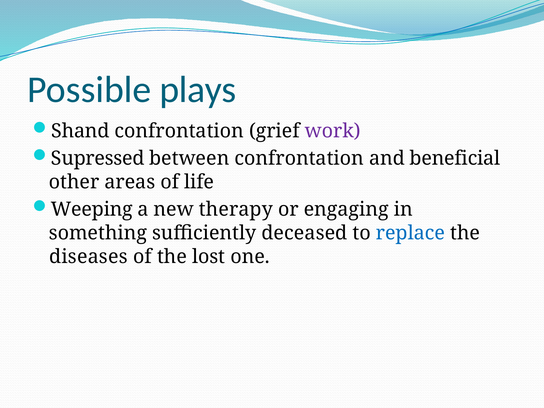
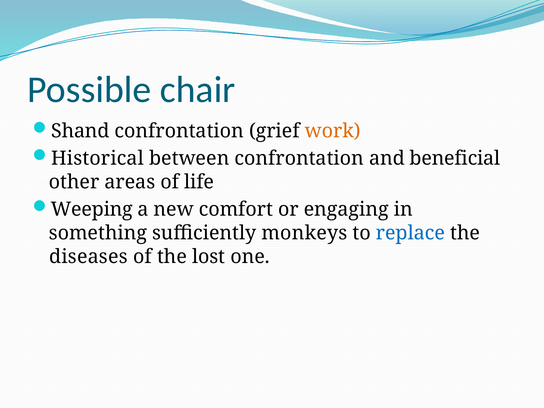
plays: plays -> chair
work colour: purple -> orange
Supressed: Supressed -> Historical
therapy: therapy -> comfort
deceased: deceased -> monkeys
